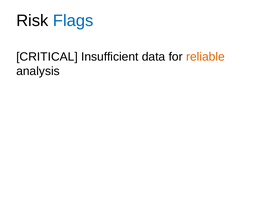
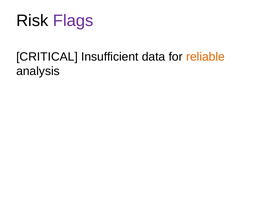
Flags colour: blue -> purple
